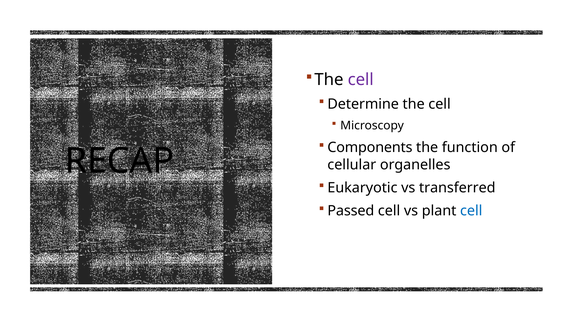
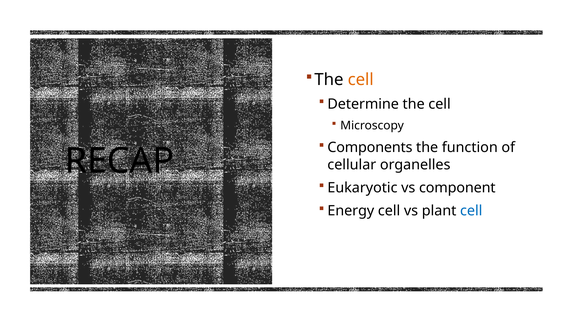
cell at (361, 80) colour: purple -> orange
transferred: transferred -> component
Passed: Passed -> Energy
